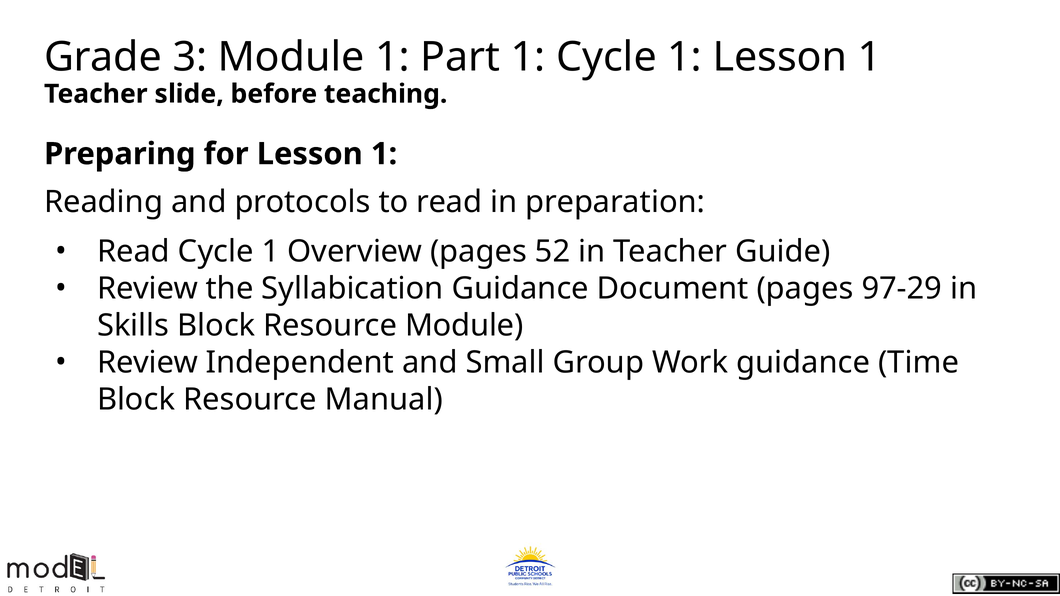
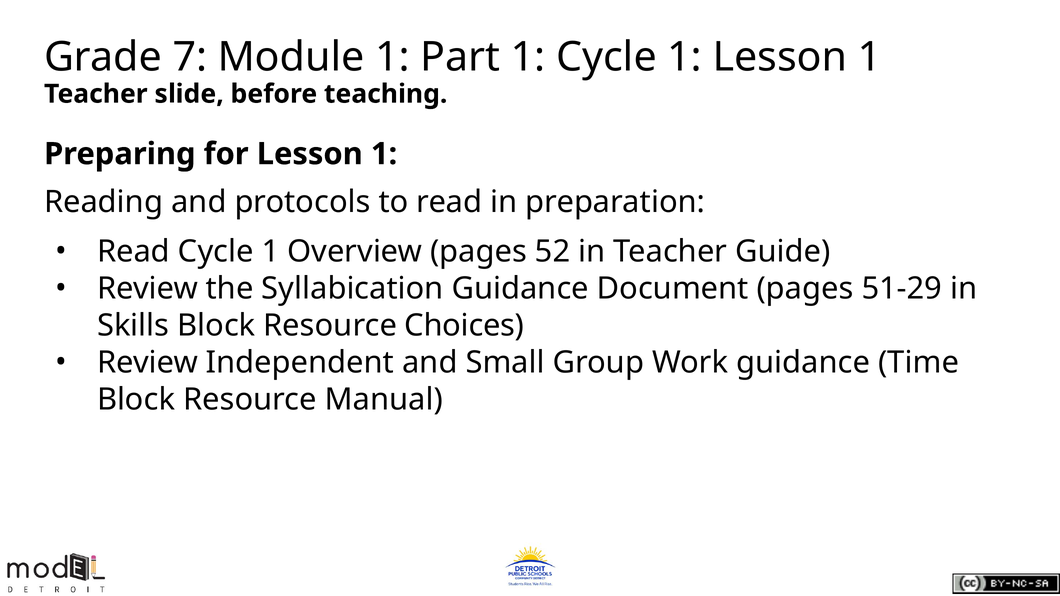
3: 3 -> 7
97-29: 97-29 -> 51-29
Resource Module: Module -> Choices
